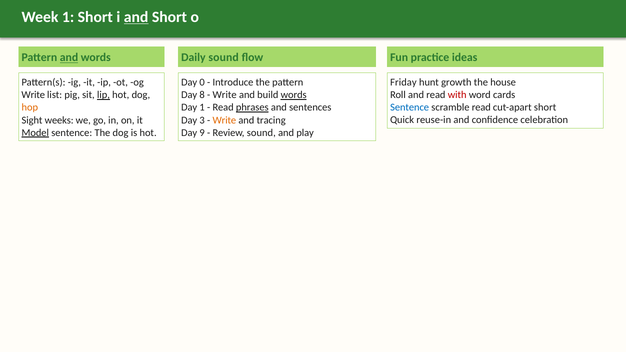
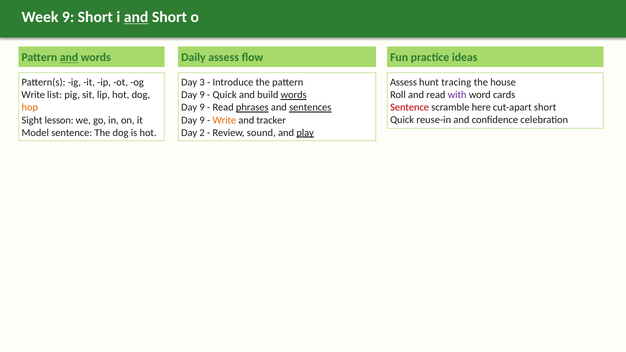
Week 1: 1 -> 9
Daily sound: sound -> assess
0: 0 -> 3
Friday at (403, 83): Friday -> Assess
growth: growth -> tracing
lip underline: present -> none
8 at (202, 95): 8 -> 9
Write at (225, 95): Write -> Quick
with colour: red -> purple
Sentence at (410, 108) colour: blue -> red
scramble read: read -> here
1 at (202, 108): 1 -> 9
sentences underline: none -> present
weeks: weeks -> lesson
3 at (202, 120): 3 -> 9
tracing: tracing -> tracker
Model underline: present -> none
9: 9 -> 2
play underline: none -> present
